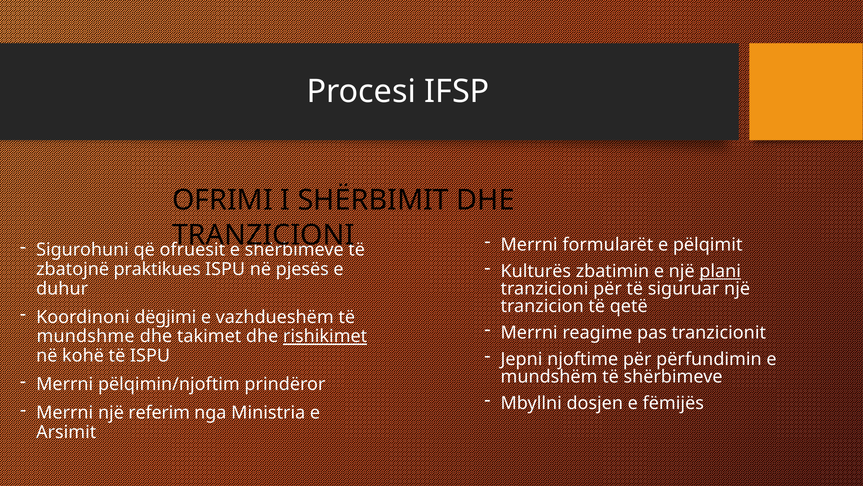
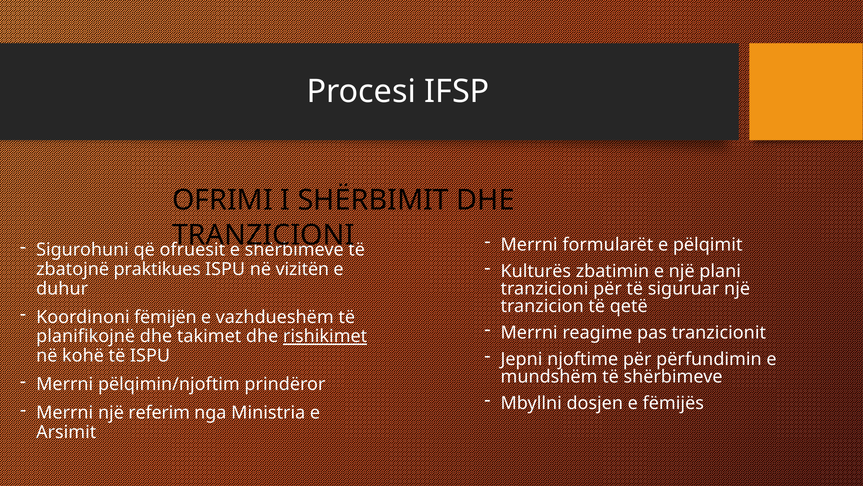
plani underline: present -> none
pjesës: pjesës -> vizitën
dëgjimi: dëgjimi -> fëmijën
mundshme: mundshme -> planifikojnë
